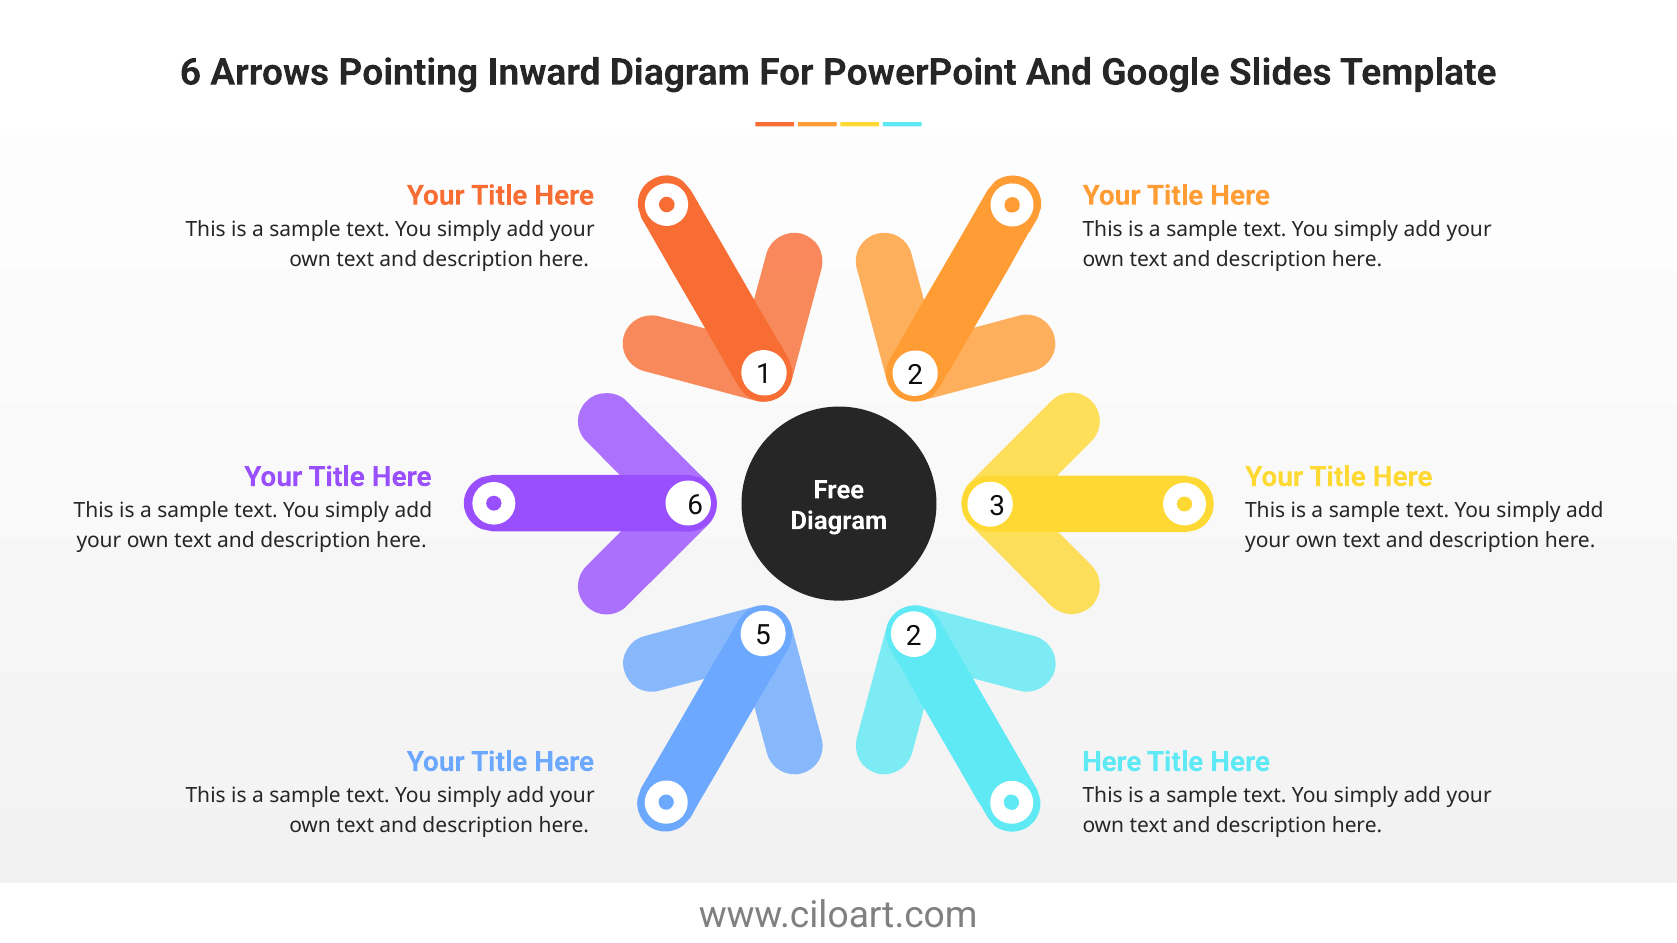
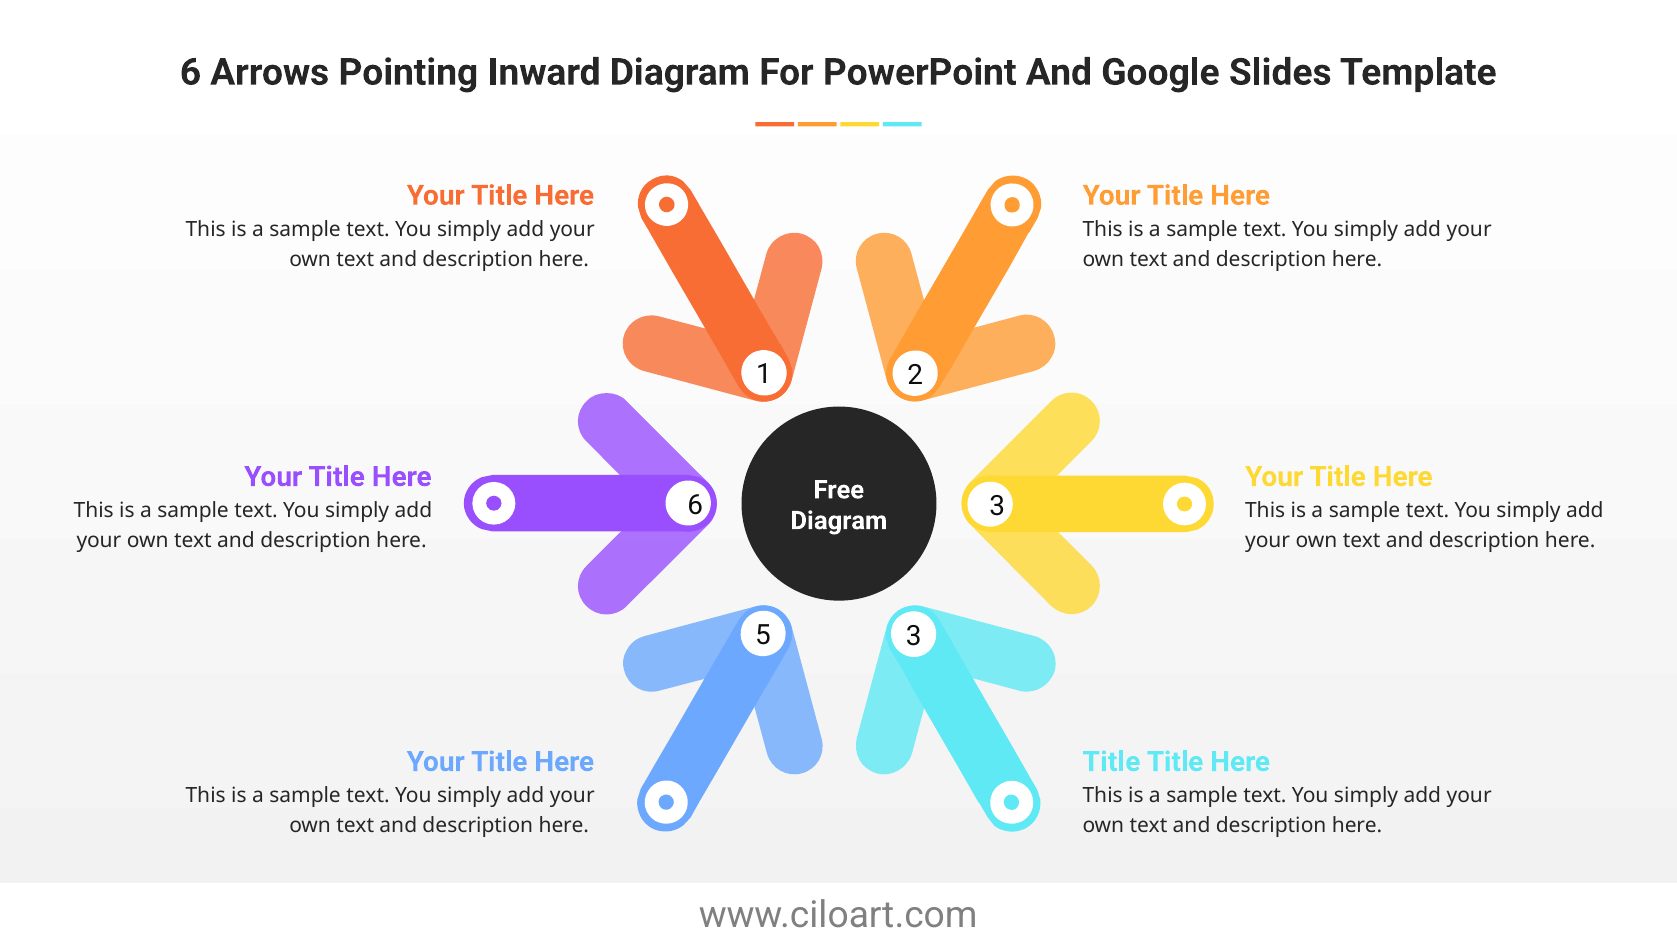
5 2: 2 -> 3
Here at (1112, 762): Here -> Title
